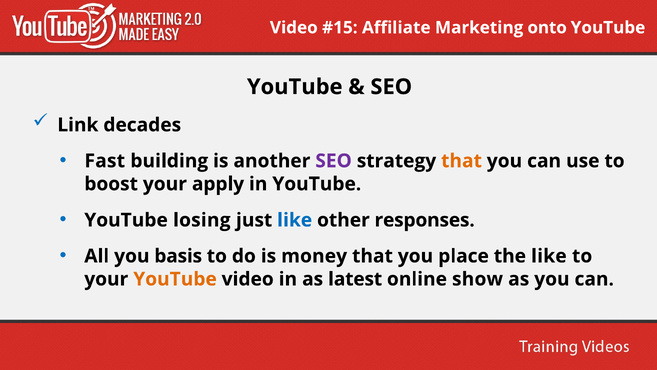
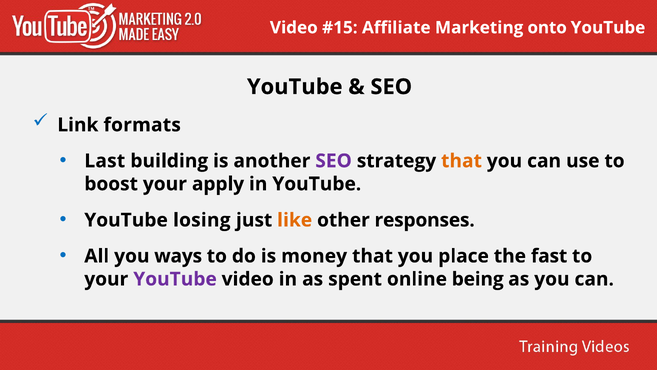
decades: decades -> formats
Fast: Fast -> Last
like at (295, 220) colour: blue -> orange
basis: basis -> ways
the like: like -> fast
YouTube at (175, 279) colour: orange -> purple
latest: latest -> spent
show: show -> being
